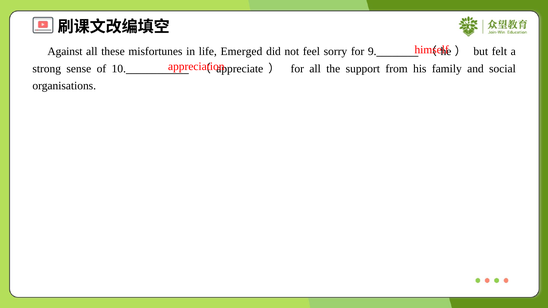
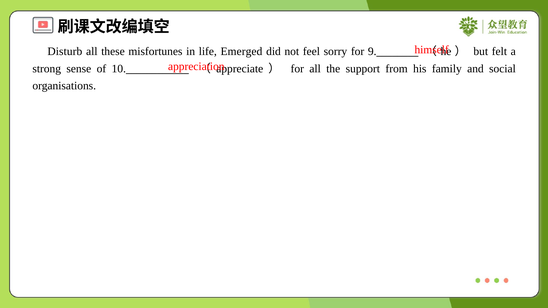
Against: Against -> Disturb
